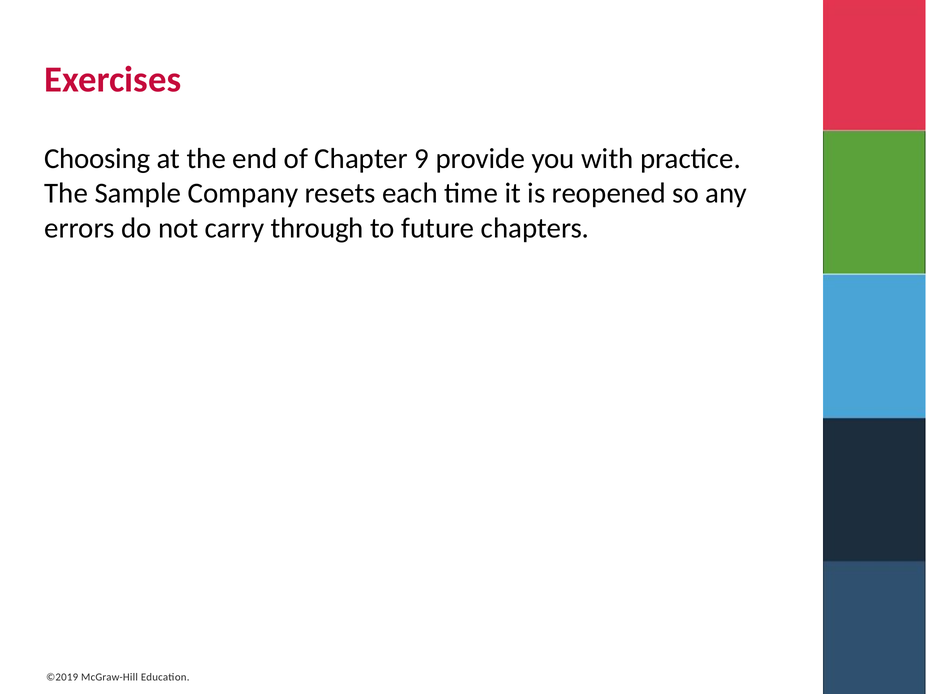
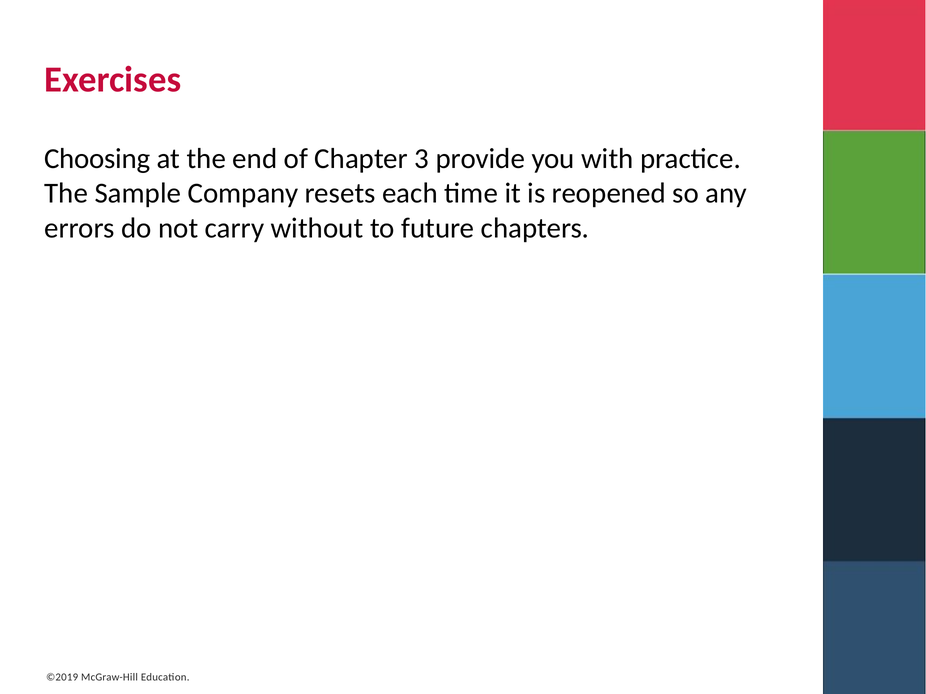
9: 9 -> 3
through: through -> without
